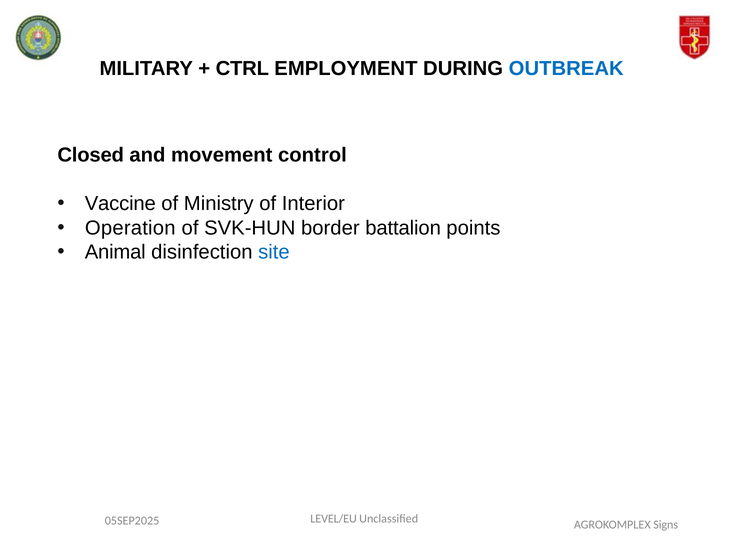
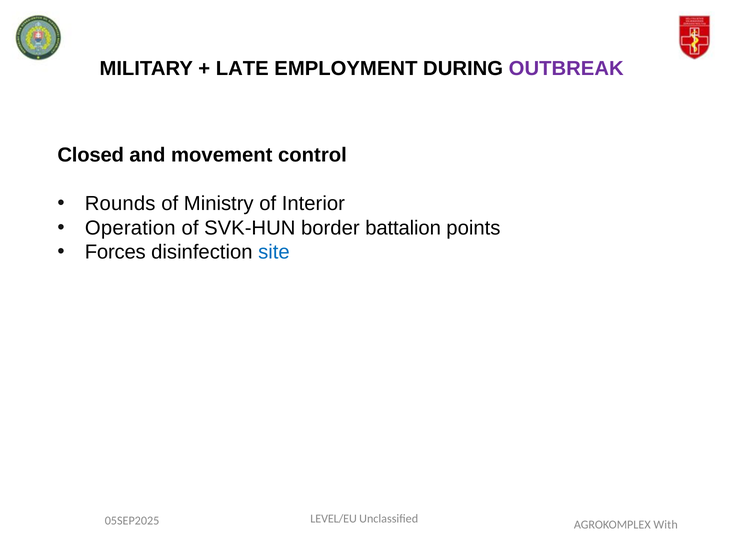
CTRL: CTRL -> LATE
OUTBREAK colour: blue -> purple
Vaccine: Vaccine -> Rounds
Animal: Animal -> Forces
Signs: Signs -> With
